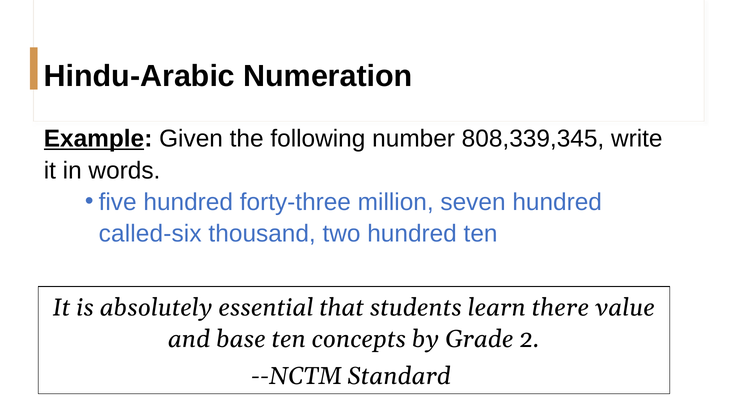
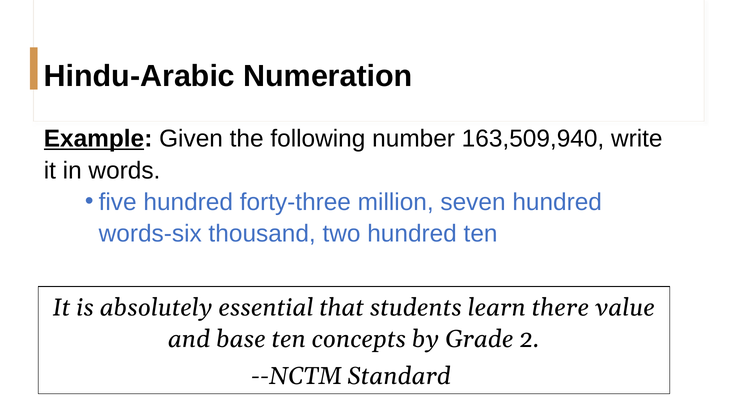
808,339,345: 808,339,345 -> 163,509,940
called-six: called-six -> words-six
